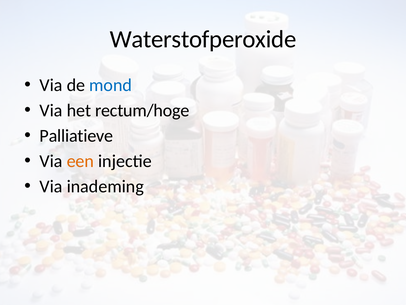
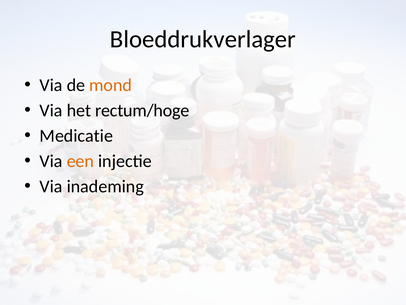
Waterstofperoxide: Waterstofperoxide -> Bloeddrukverlager
mond colour: blue -> orange
Palliatieve: Palliatieve -> Medicatie
